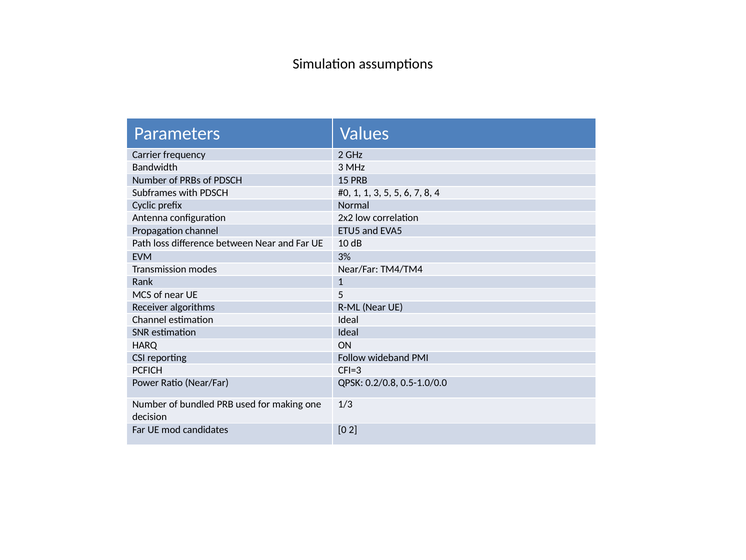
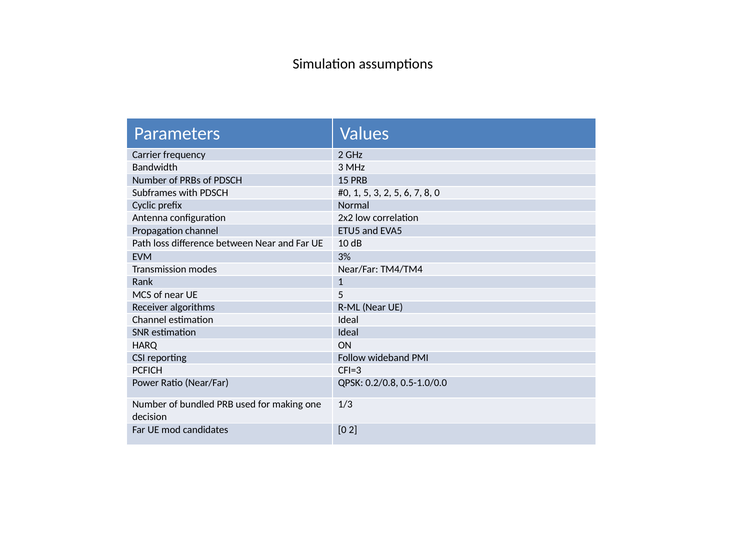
1 1: 1 -> 5
3 5: 5 -> 2
8 4: 4 -> 0
